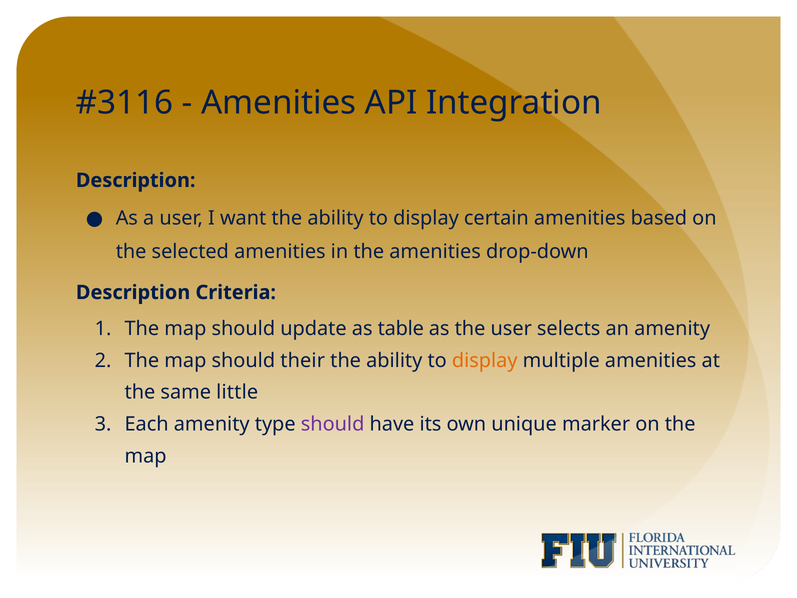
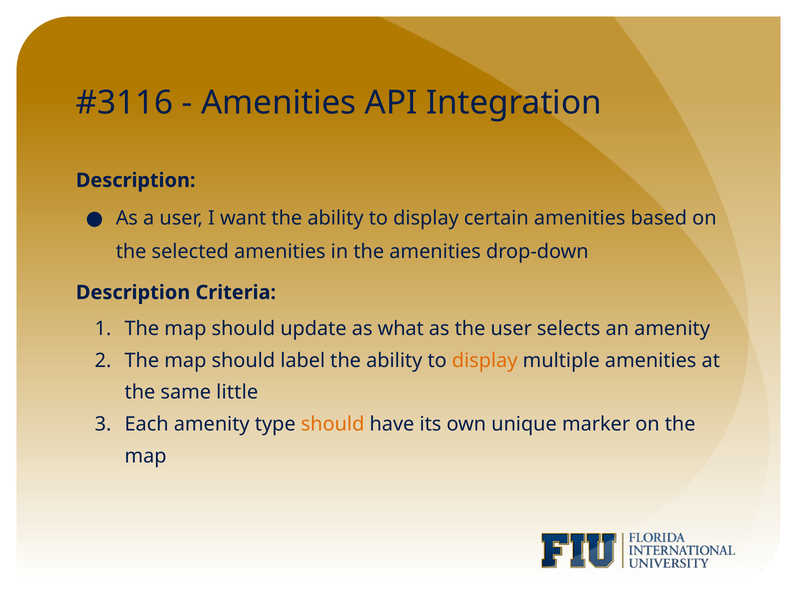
table: table -> what
their: their -> label
should at (333, 424) colour: purple -> orange
